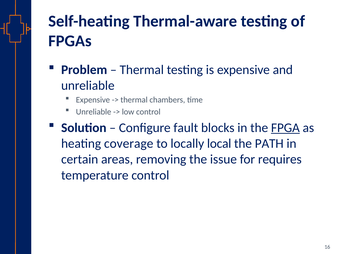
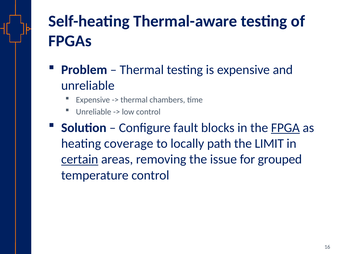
local: local -> path
PATH: PATH -> LIMIT
certain underline: none -> present
requires: requires -> grouped
